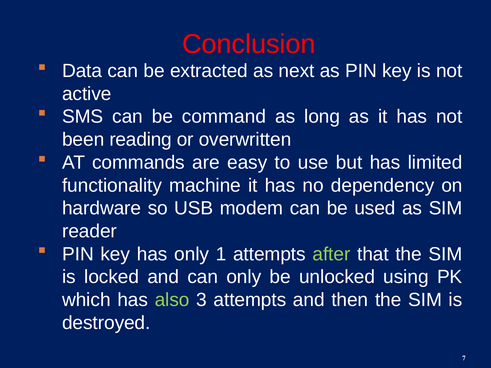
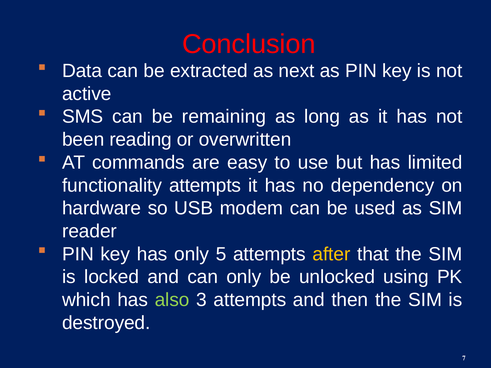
command: command -> remaining
functionality machine: machine -> attempts
1: 1 -> 5
after colour: light green -> yellow
